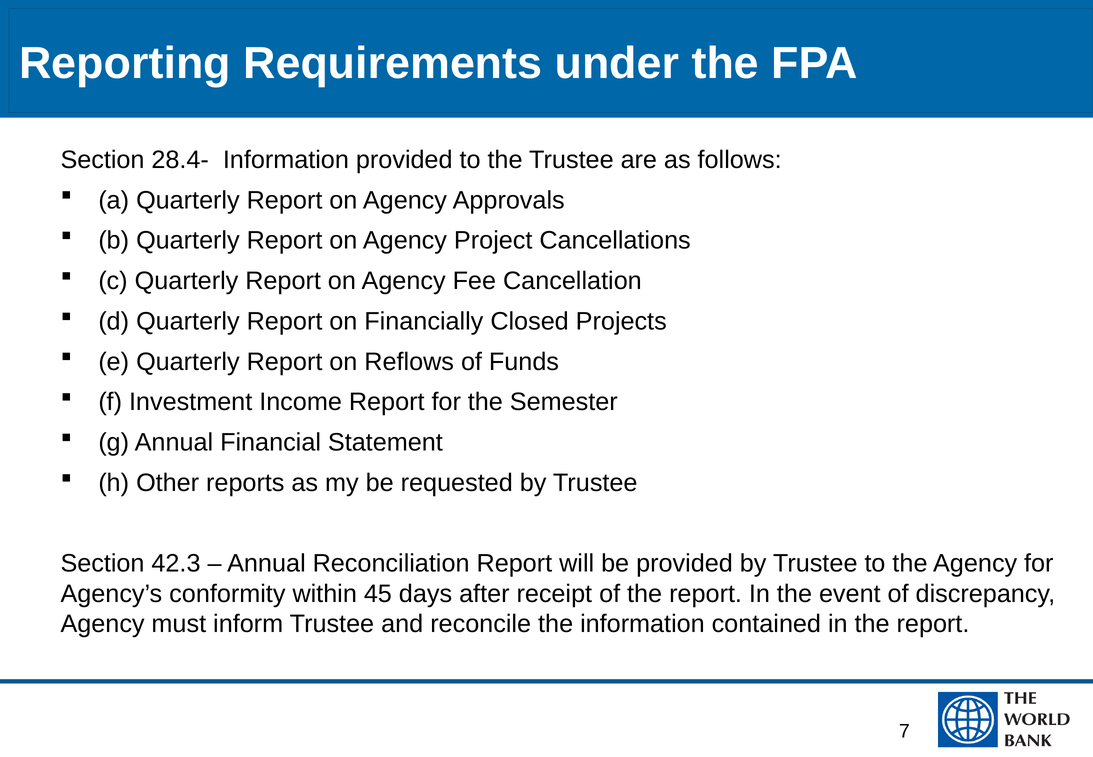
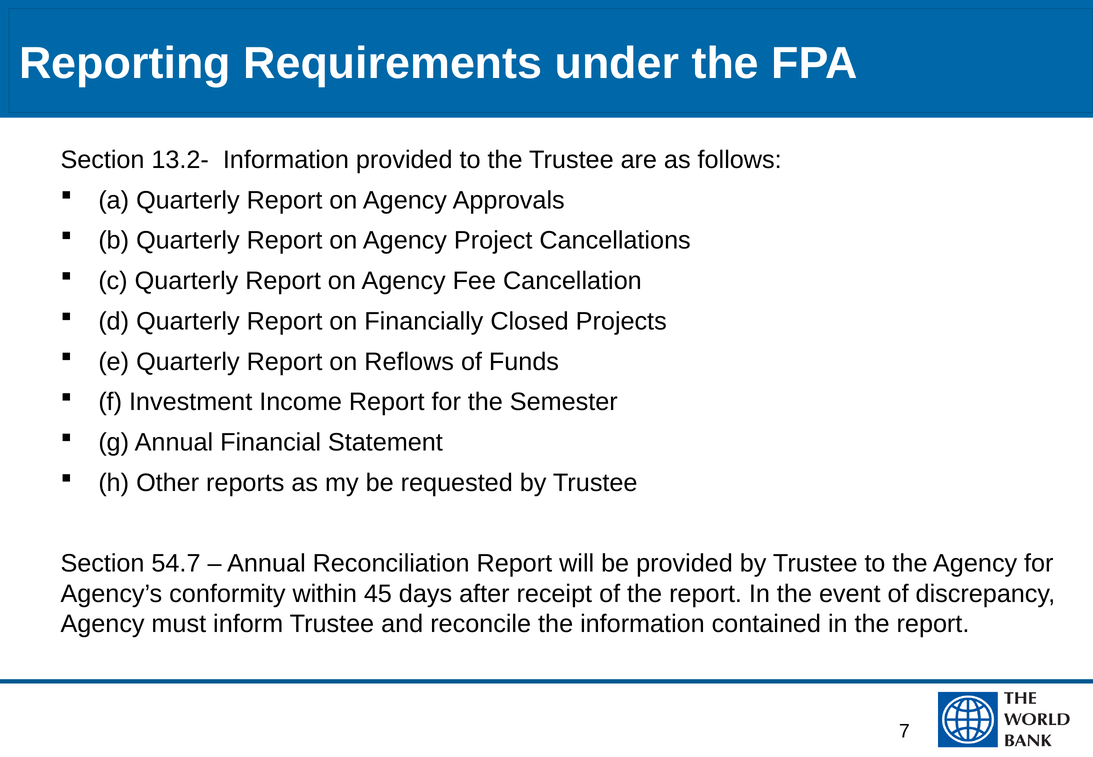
28.4-: 28.4- -> 13.2-
42.3: 42.3 -> 54.7
